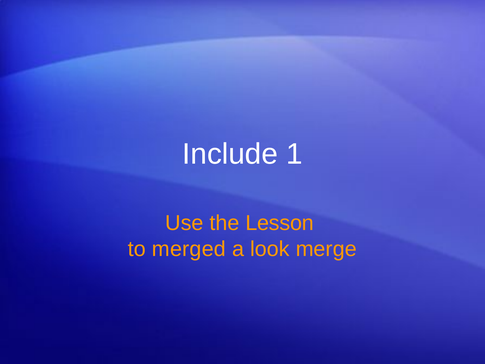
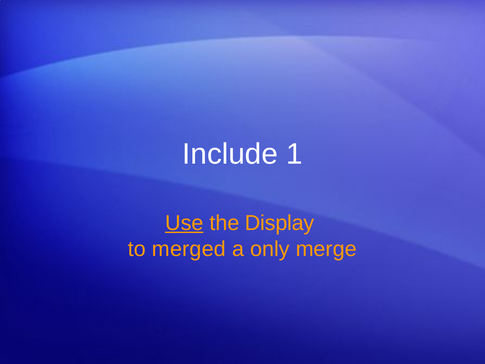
Use underline: none -> present
Lesson: Lesson -> Display
look: look -> only
